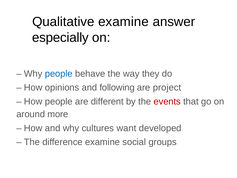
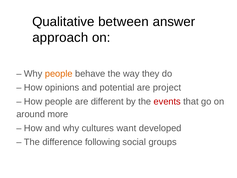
Qualitative examine: examine -> between
especially: especially -> approach
people at (59, 74) colour: blue -> orange
following: following -> potential
difference examine: examine -> following
